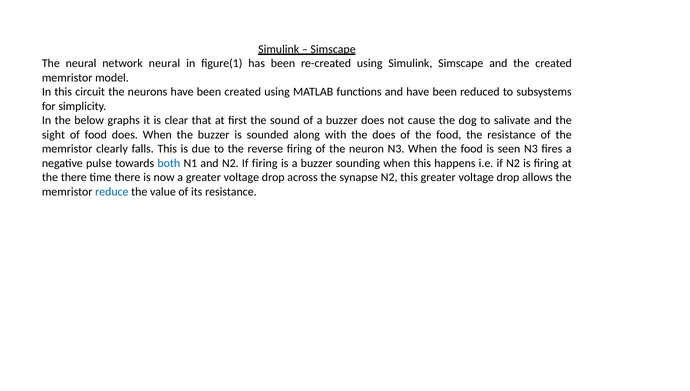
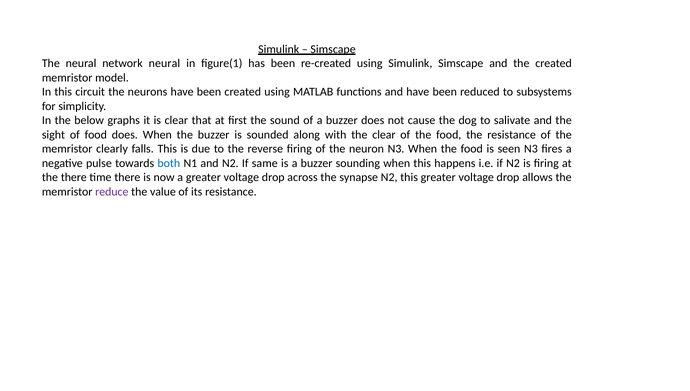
the does: does -> clear
If firing: firing -> same
reduce colour: blue -> purple
